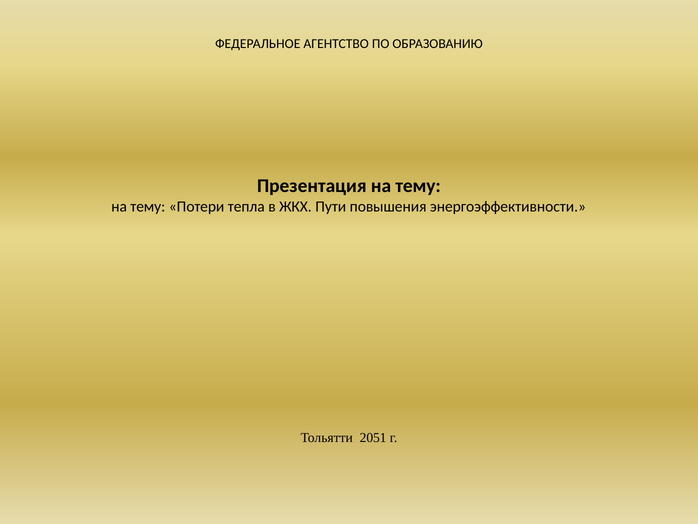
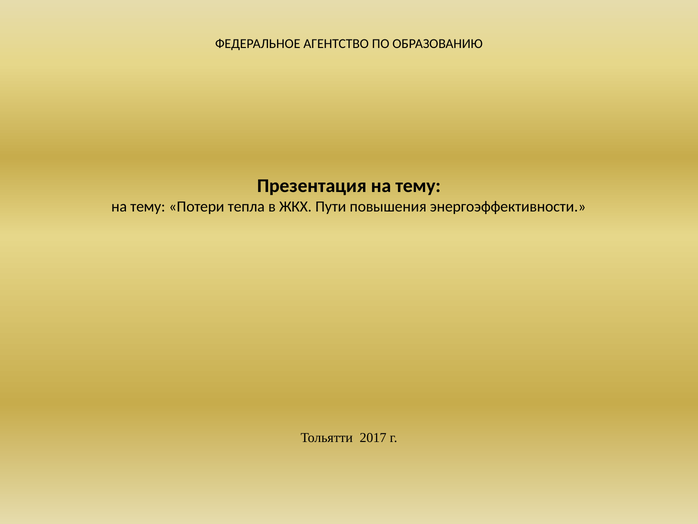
2051: 2051 -> 2017
